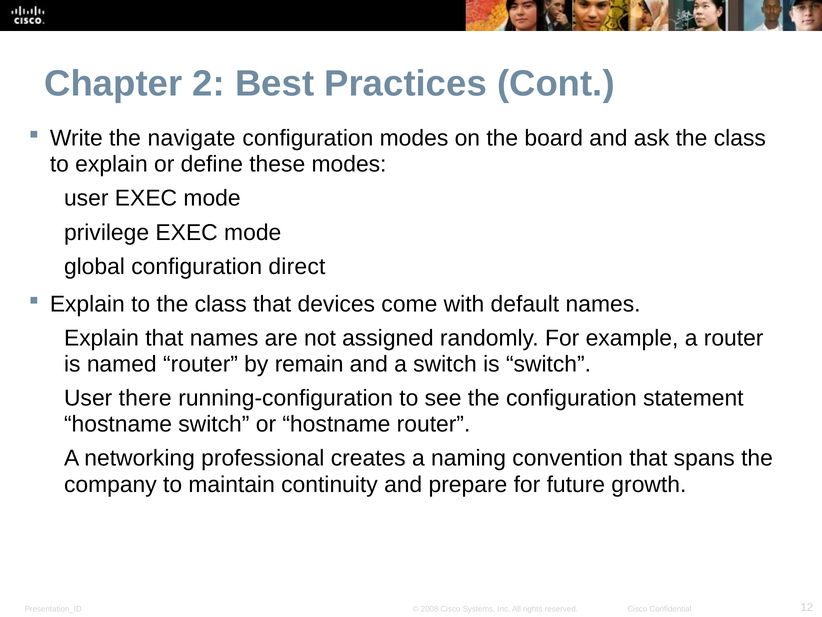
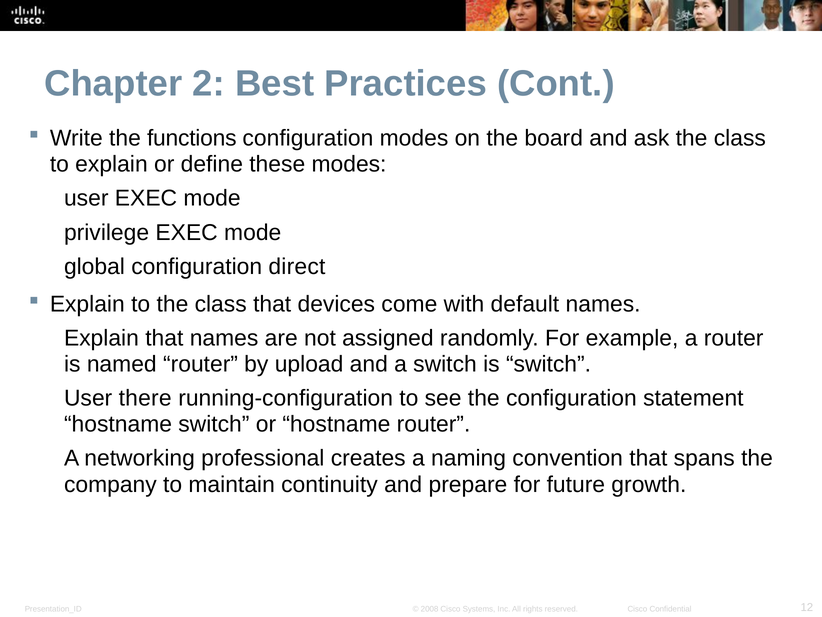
navigate: navigate -> functions
remain: remain -> upload
